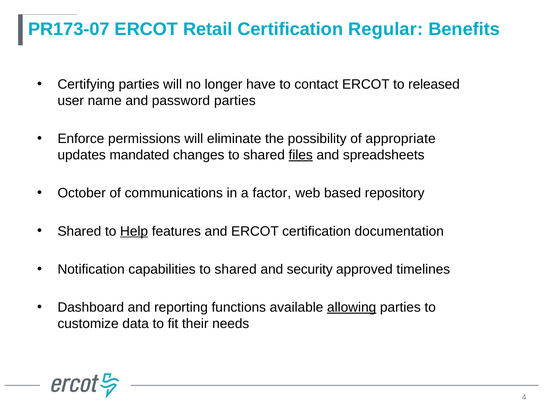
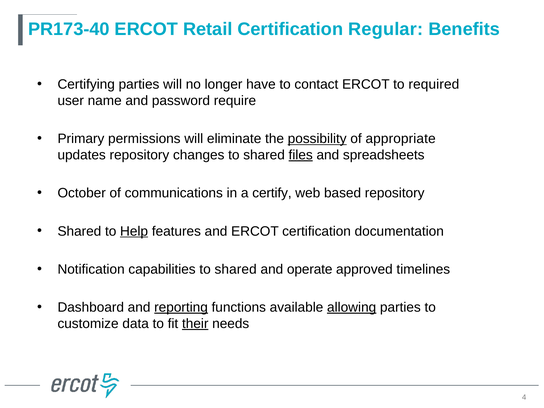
PR173-07: PR173-07 -> PR173-40
released: released -> required
password parties: parties -> require
Enforce: Enforce -> Primary
possibility underline: none -> present
updates mandated: mandated -> repository
factor: factor -> certify
security: security -> operate
reporting underline: none -> present
their underline: none -> present
